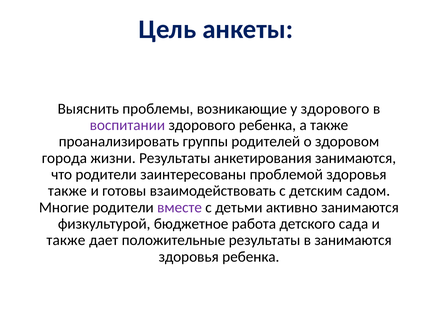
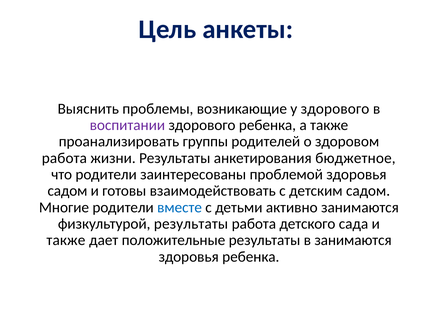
города at (64, 158): города -> работа
анкетирования занимаются: занимаются -> бюджетное
также at (67, 191): также -> садом
вместе colour: purple -> blue
физкультурой бюджетное: бюджетное -> результаты
